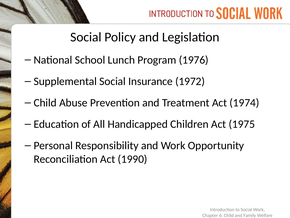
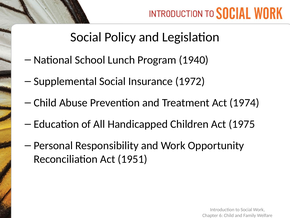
1976: 1976 -> 1940
1990: 1990 -> 1951
